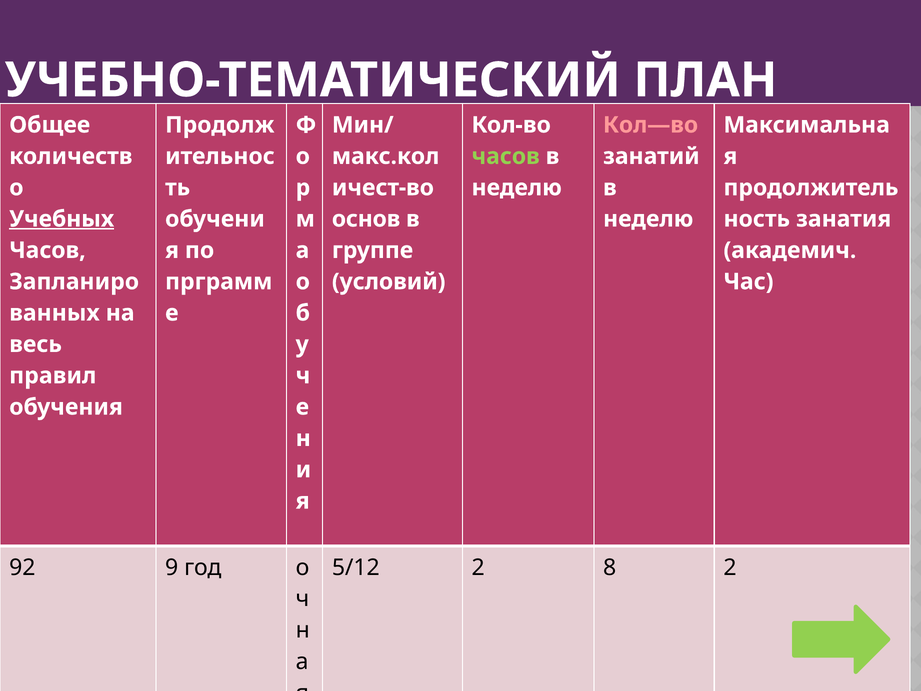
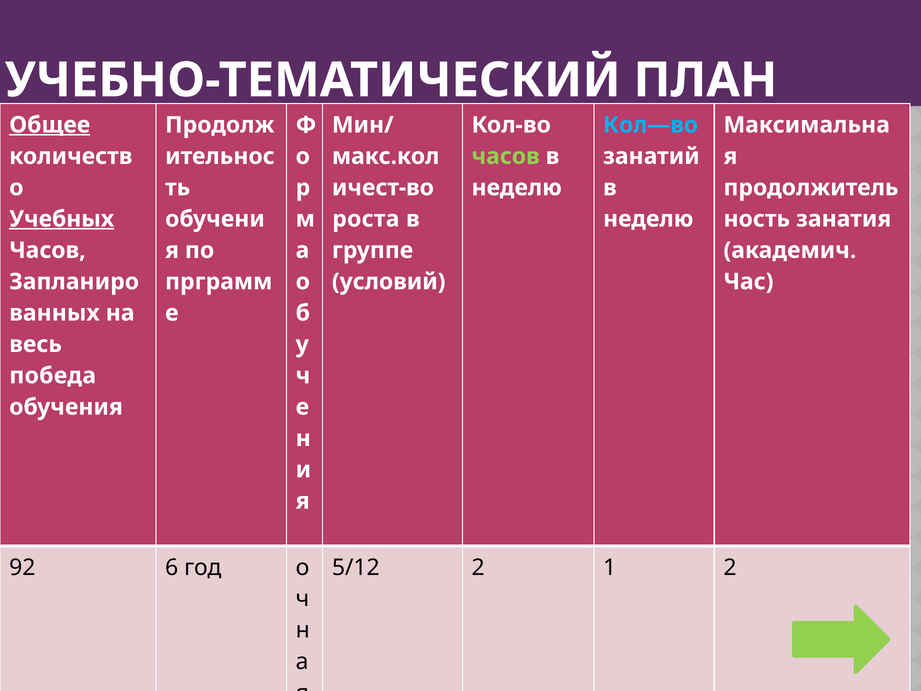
Общее underline: none -> present
Кол—во colour: pink -> light blue
основ: основ -> роста
правил: правил -> победа
9: 9 -> 6
8: 8 -> 1
